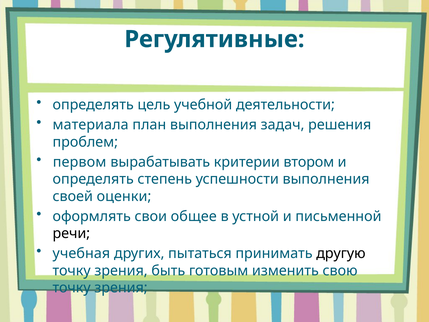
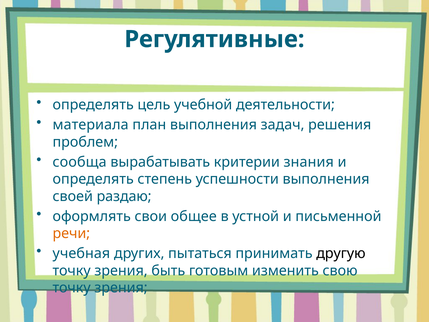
первом: первом -> сообща
втором: втором -> знания
оценки: оценки -> раздаю
речи colour: black -> orange
